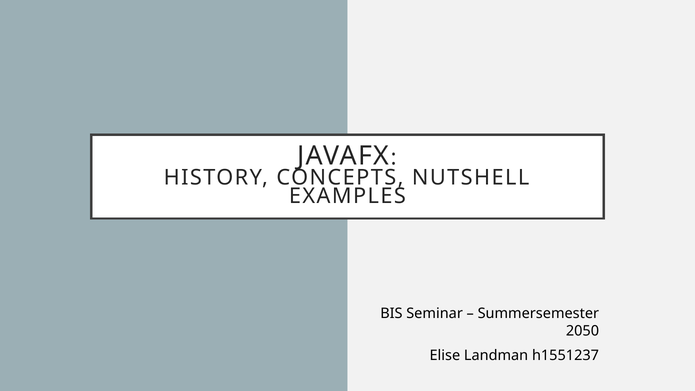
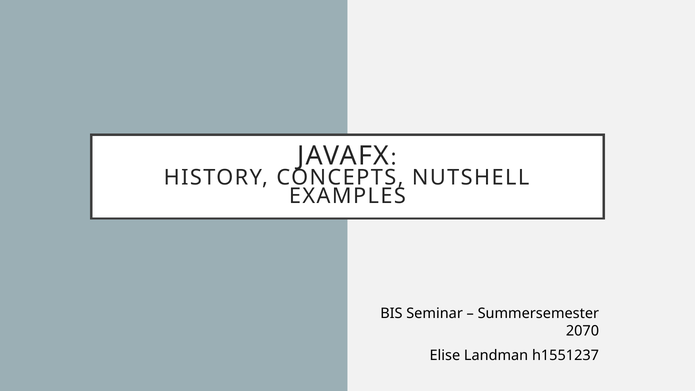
2050: 2050 -> 2070
